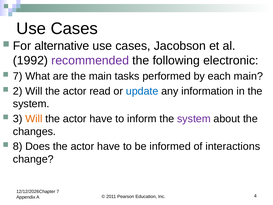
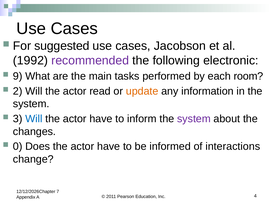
alternative: alternative -> suggested
7 at (18, 76): 7 -> 9
each main: main -> room
update colour: blue -> orange
Will at (34, 119) colour: orange -> blue
8: 8 -> 0
